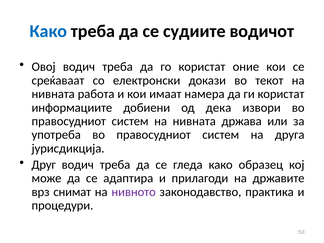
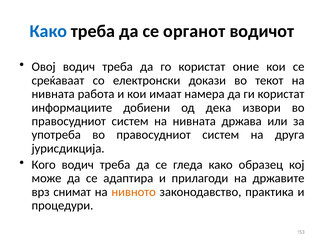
судиите: судиите -> органот
Друг: Друг -> Кого
нивното colour: purple -> orange
